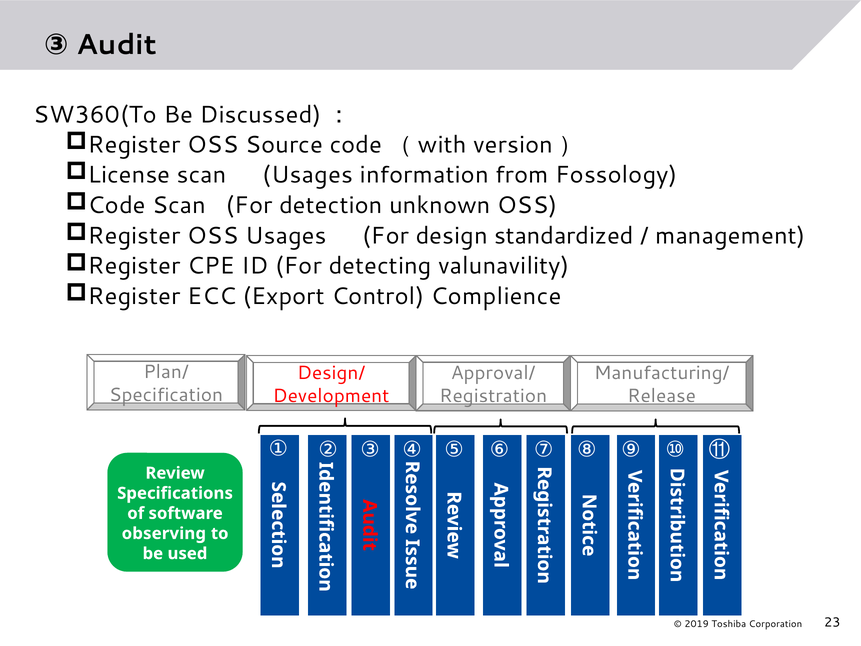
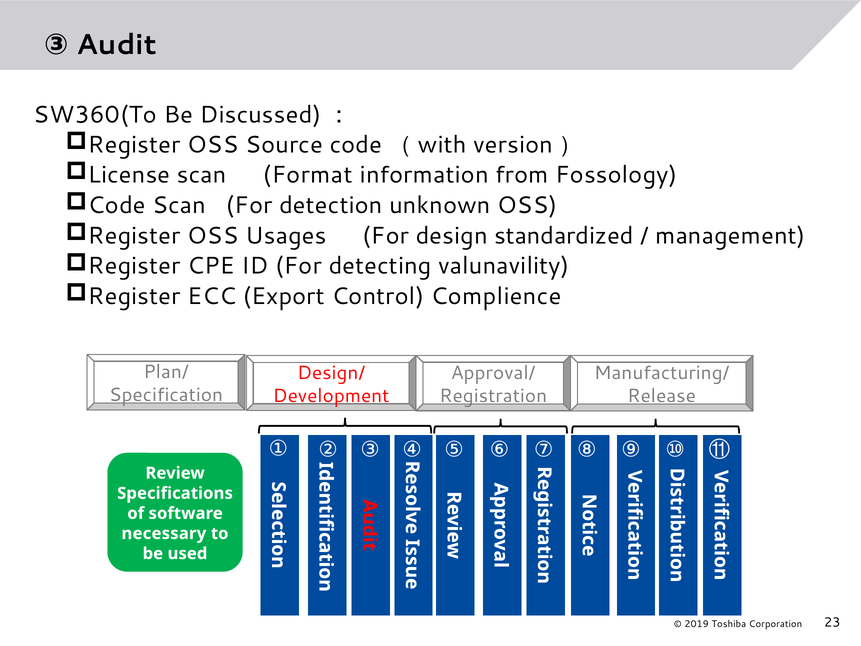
scan Usages: Usages -> Format
observing: observing -> necessary
